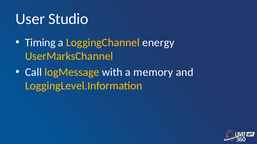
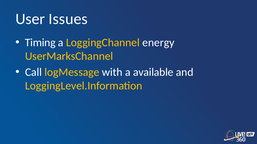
Studio: Studio -> Issues
memory: memory -> available
